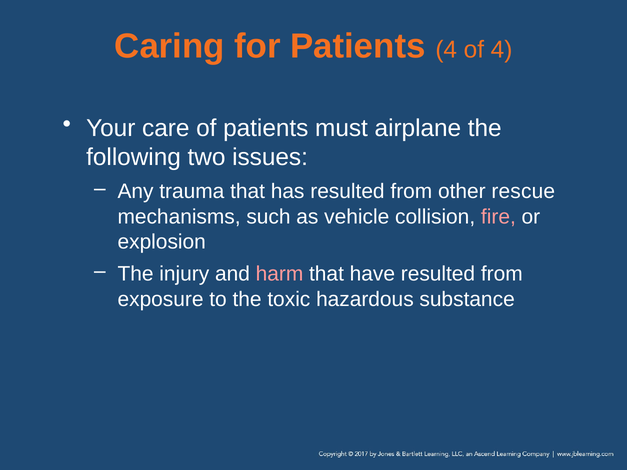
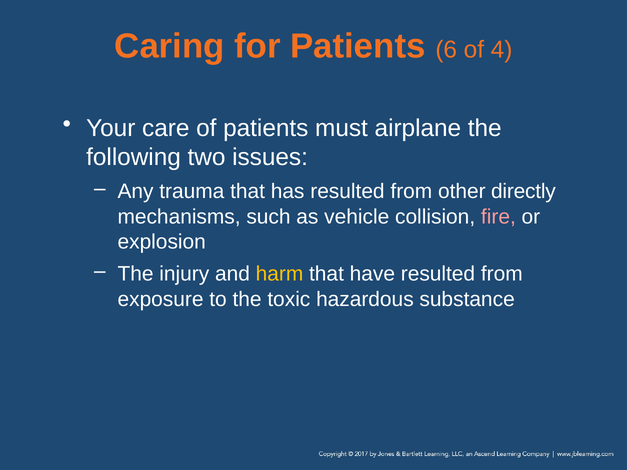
Patients 4: 4 -> 6
rescue: rescue -> directly
harm colour: pink -> yellow
